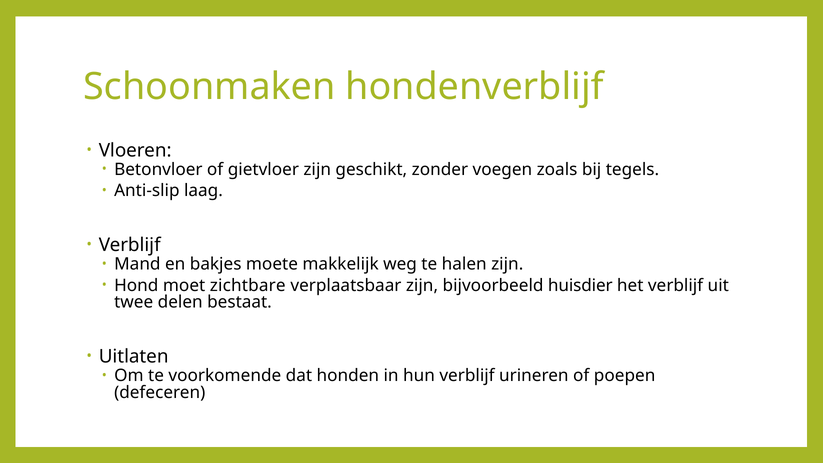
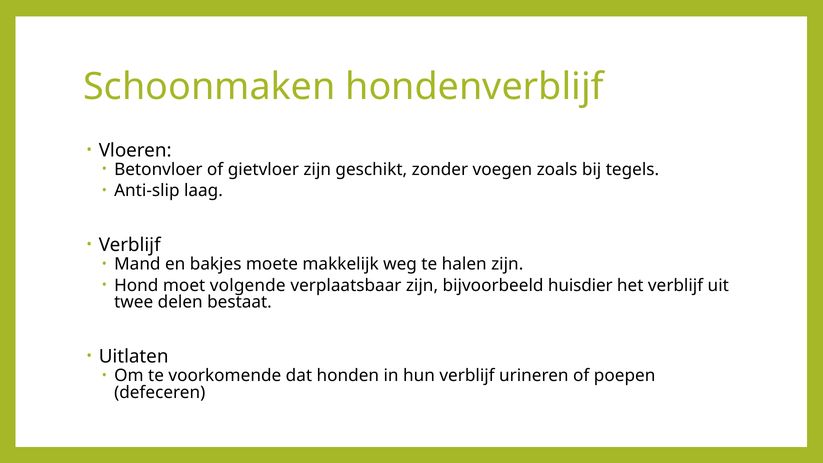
zichtbare: zichtbare -> volgende
